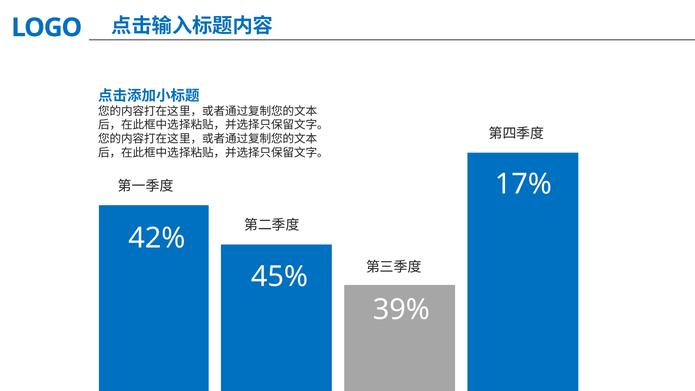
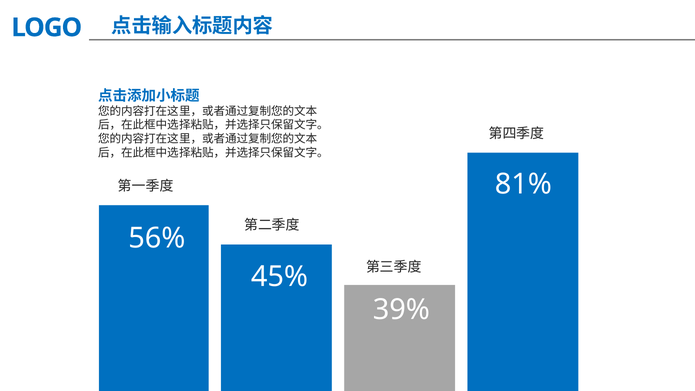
17%: 17% -> 81%
42%: 42% -> 56%
